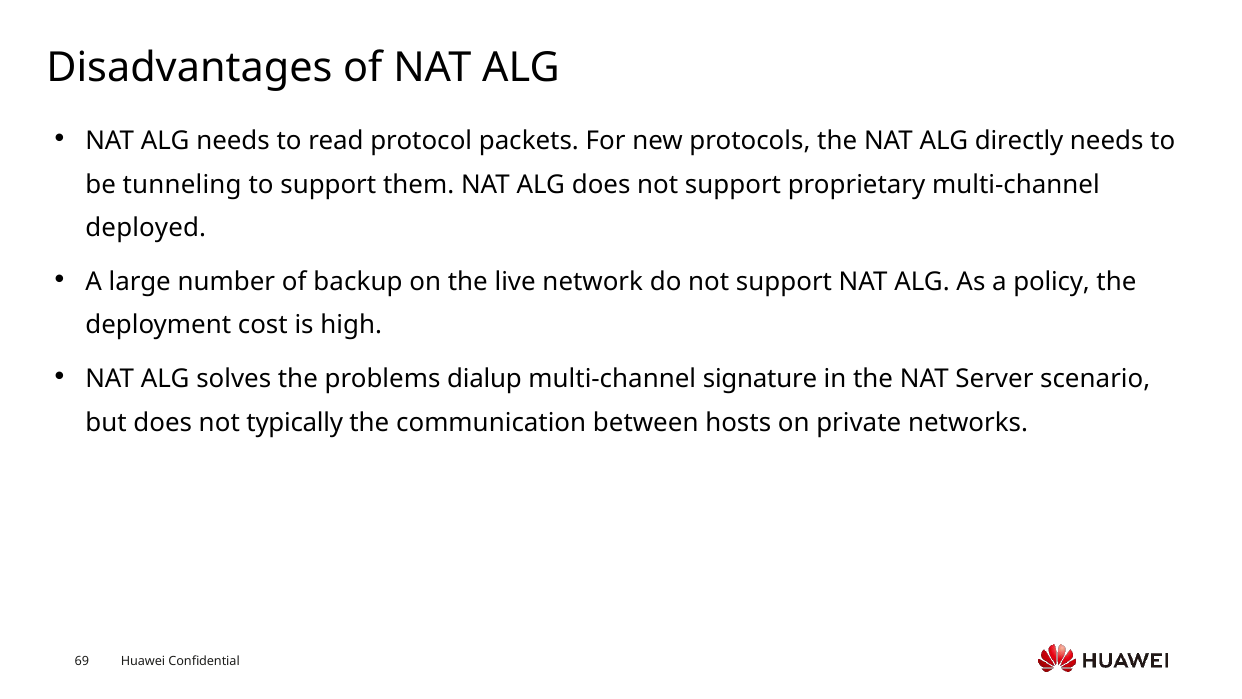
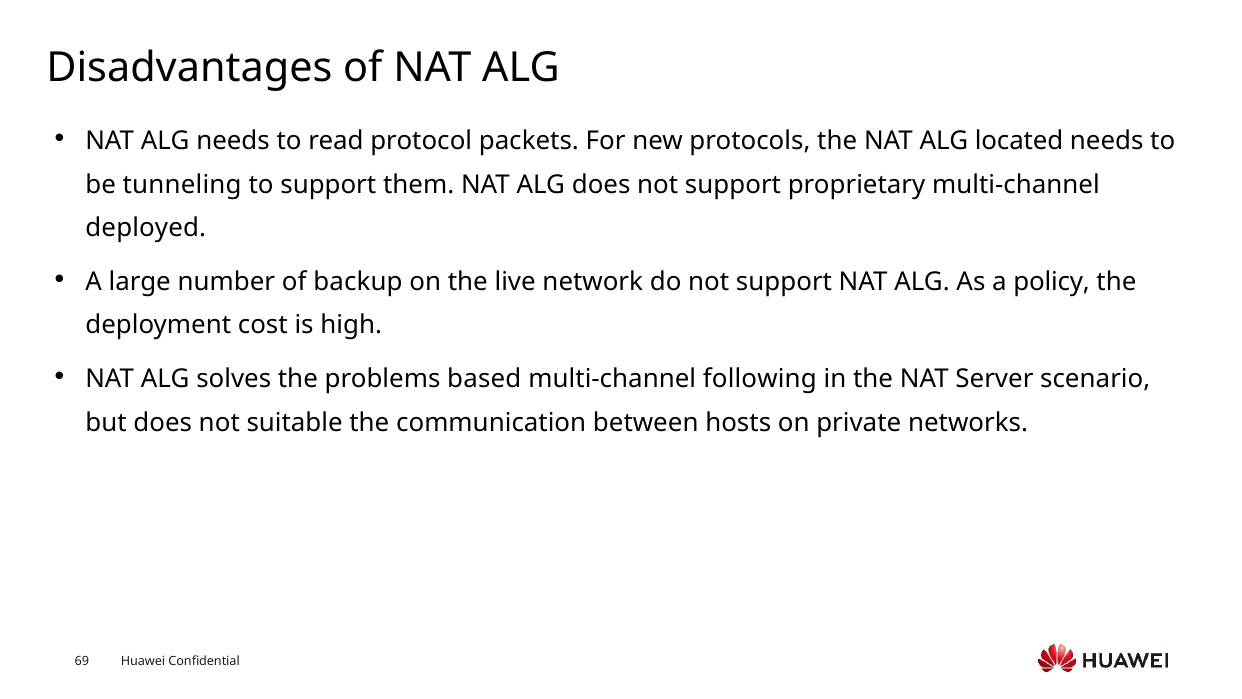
directly: directly -> located
dialup: dialup -> based
signature: signature -> following
typically: typically -> suitable
